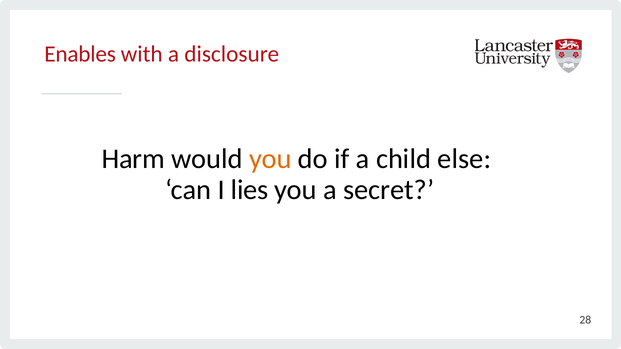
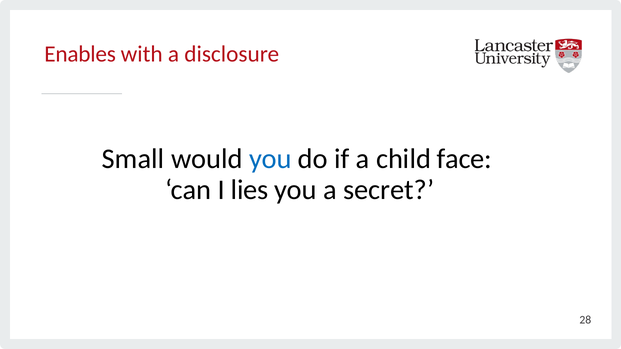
Harm: Harm -> Small
you at (270, 159) colour: orange -> blue
else: else -> face
